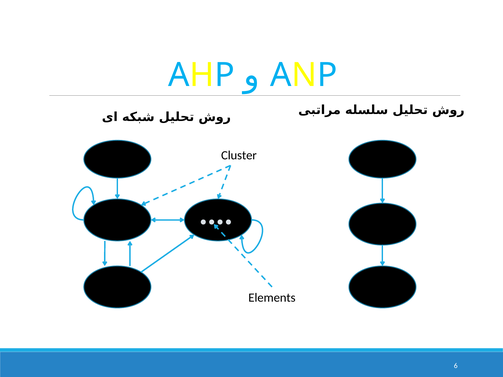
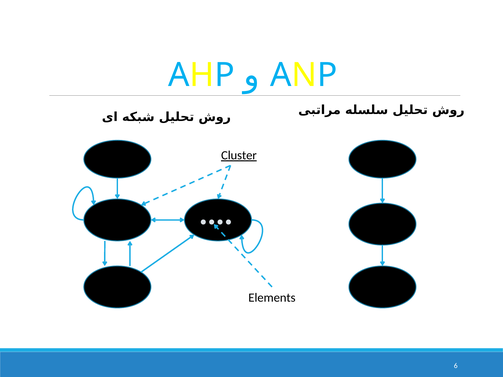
Cluster underline: none -> present
